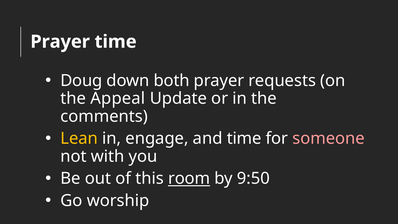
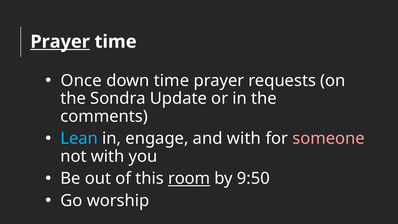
Prayer at (60, 42) underline: none -> present
Doug: Doug -> Once
down both: both -> time
Appeal: Appeal -> Sondra
Lean colour: yellow -> light blue
and time: time -> with
